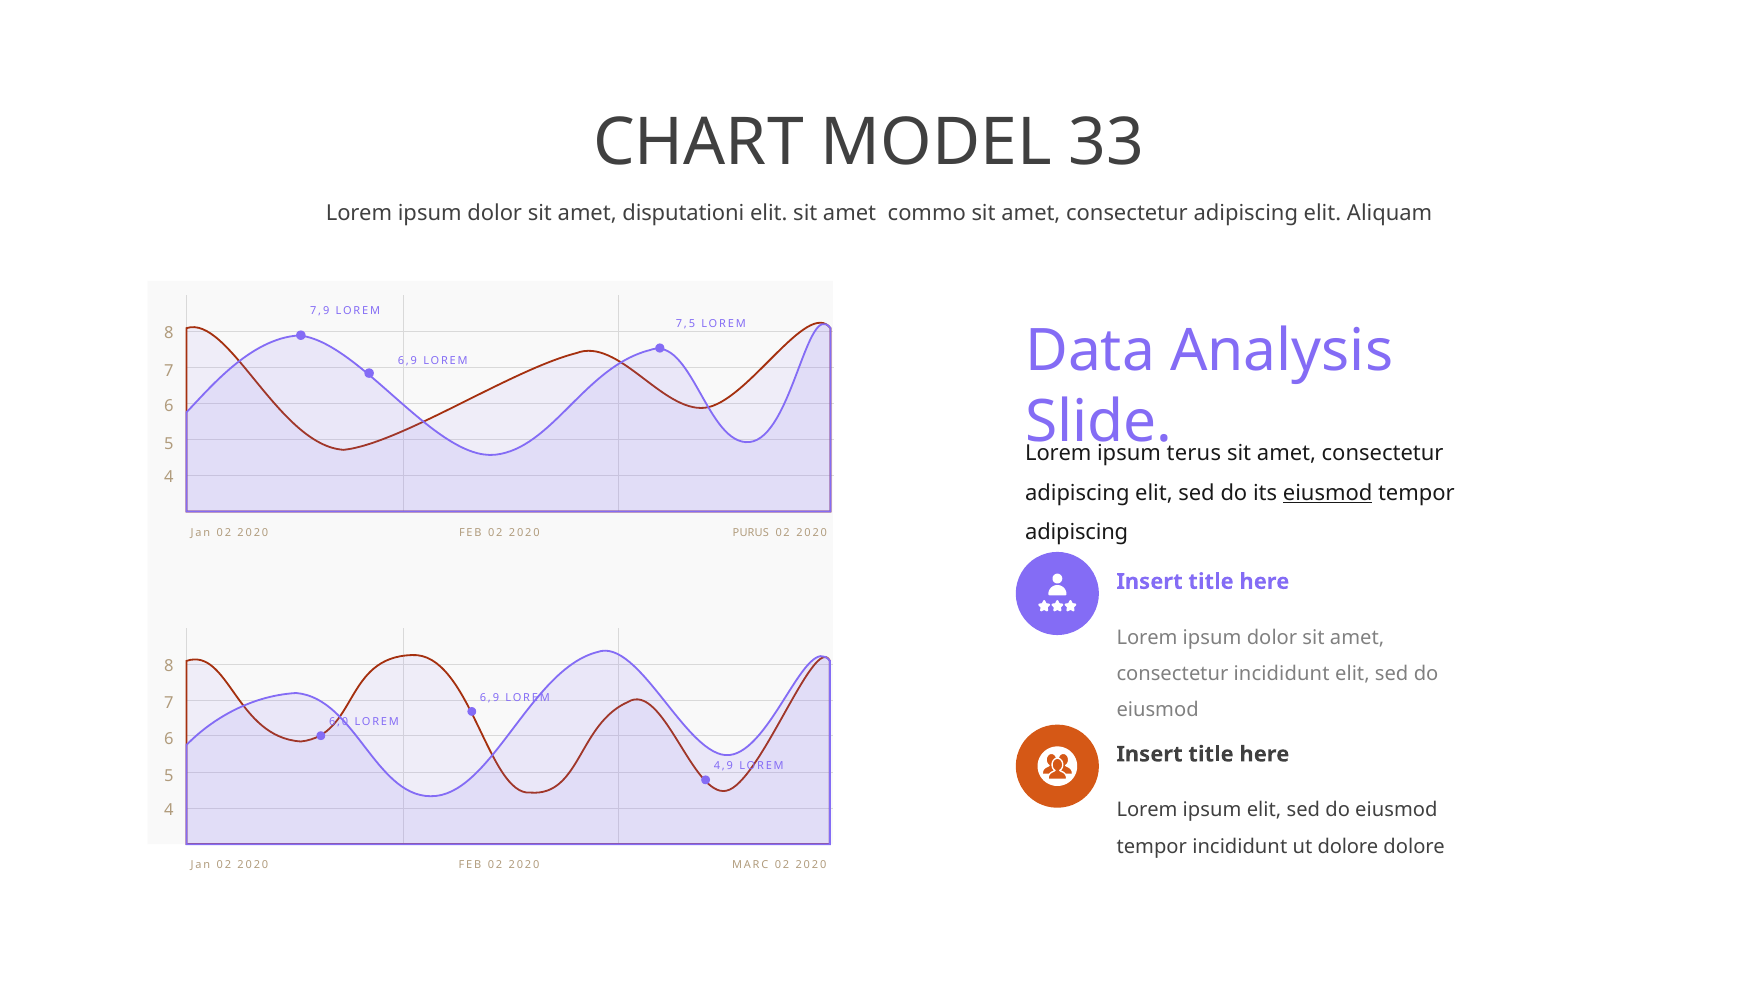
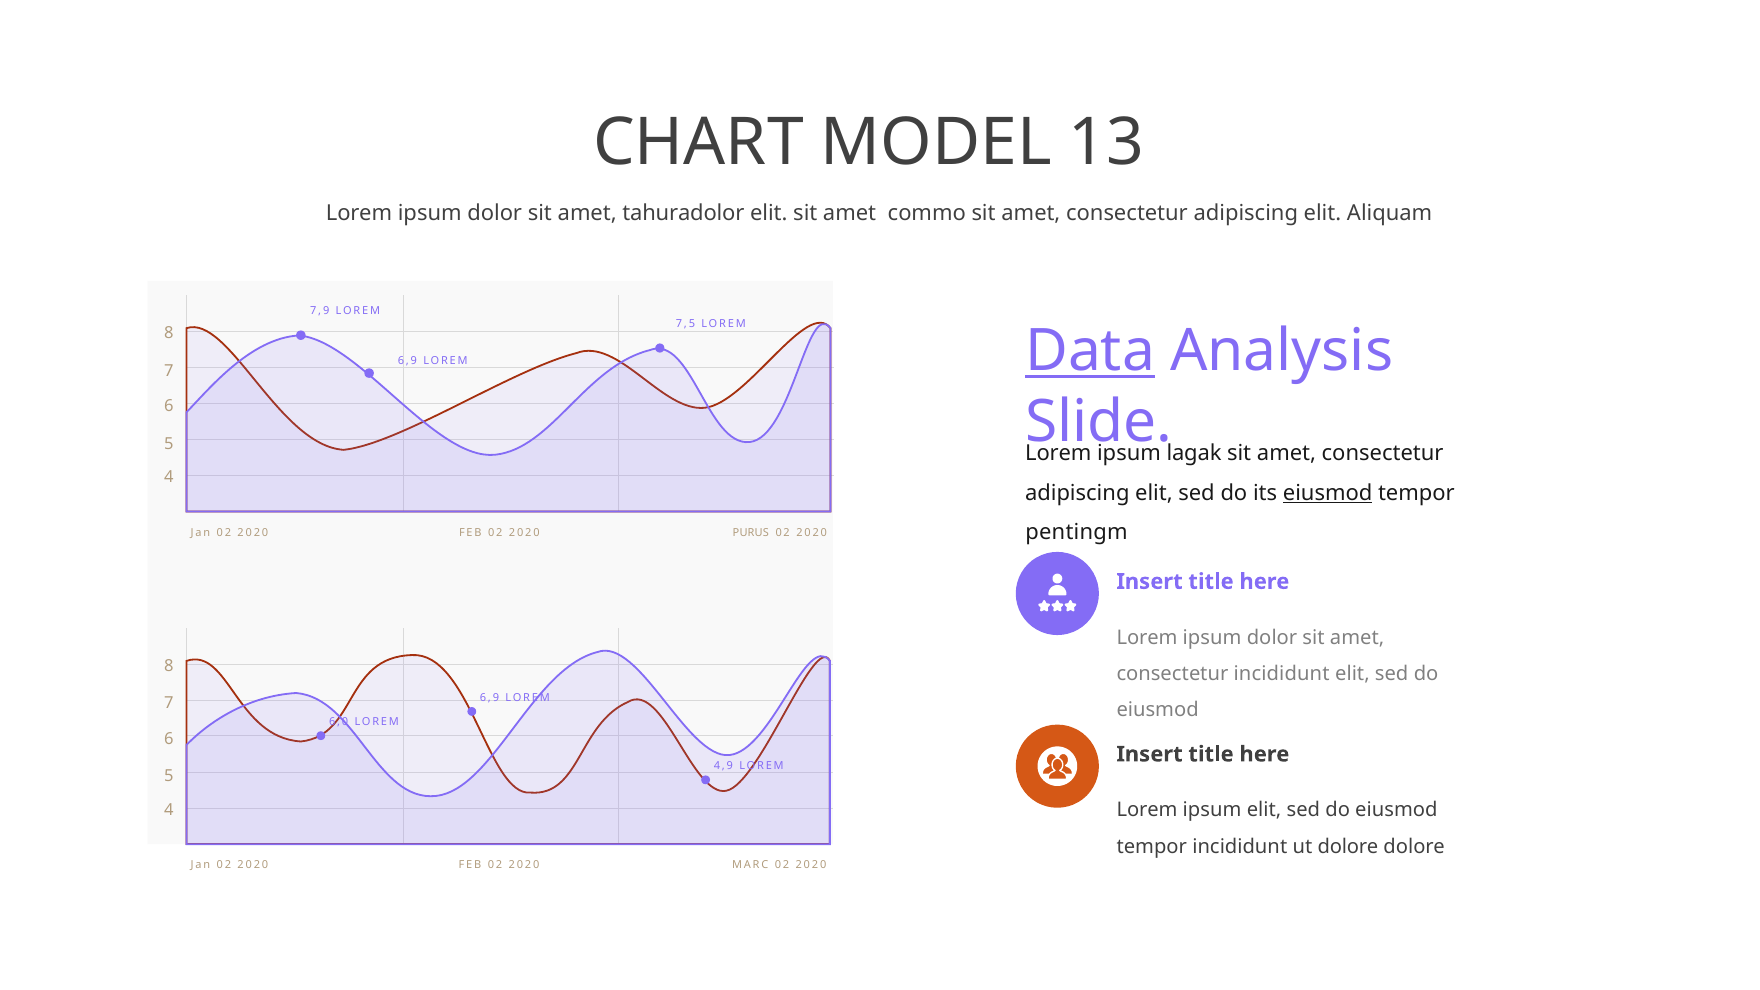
33: 33 -> 13
disputationi: disputationi -> tahuradolor
Data underline: none -> present
terus: terus -> lagak
adipiscing at (1077, 533): adipiscing -> pentingm
